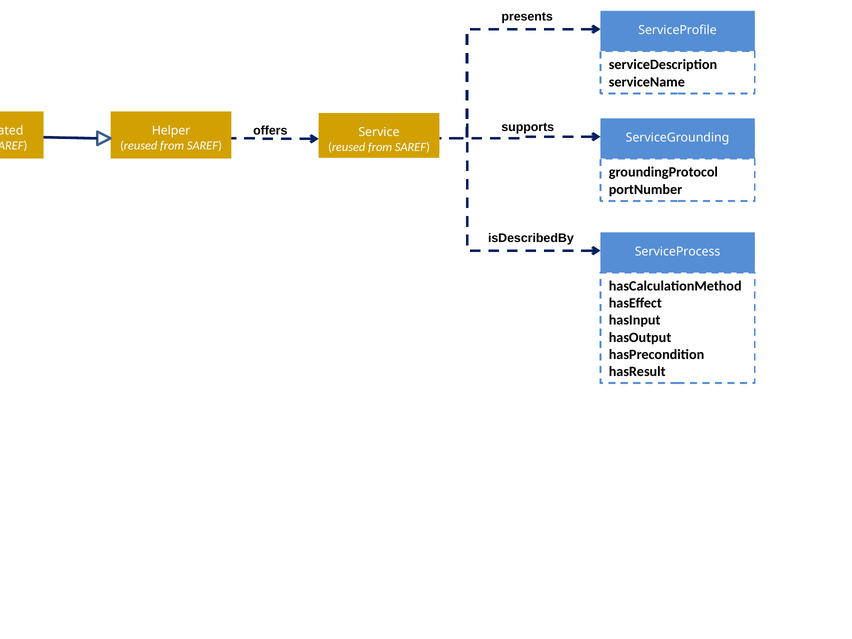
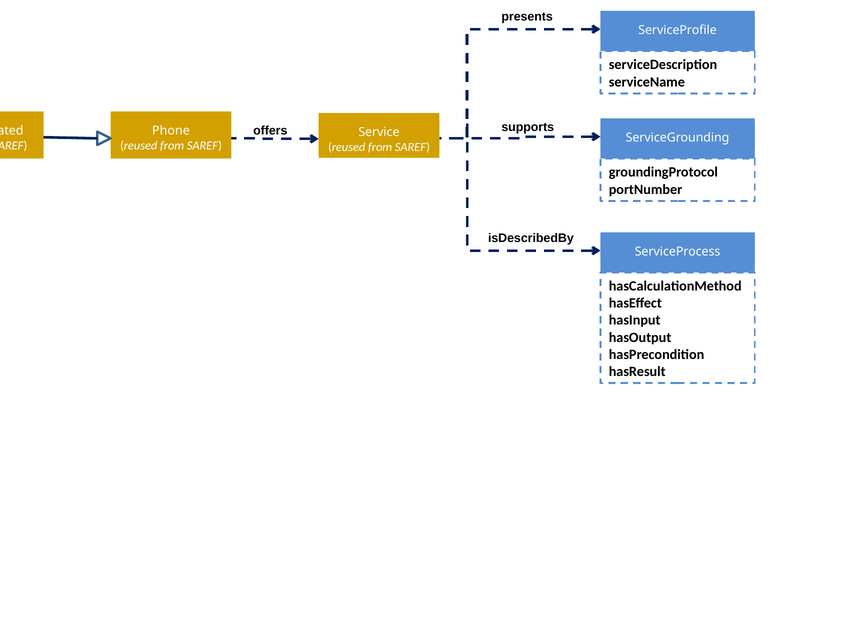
Helper: Helper -> Phone
